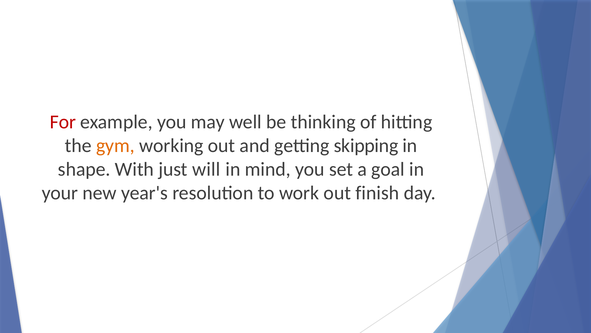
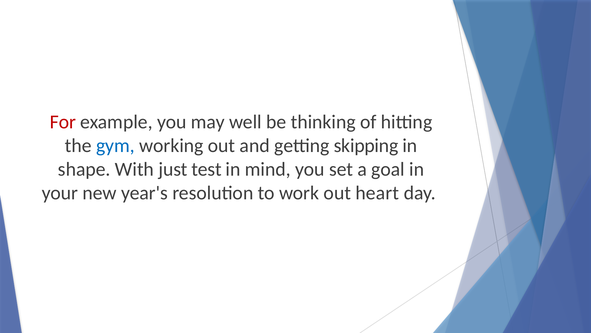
gym colour: orange -> blue
will: will -> test
finish: finish -> heart
